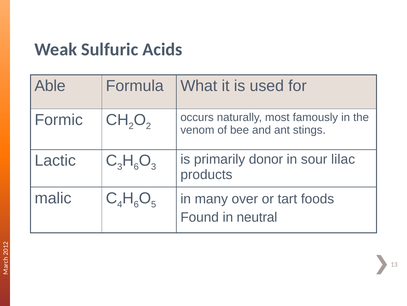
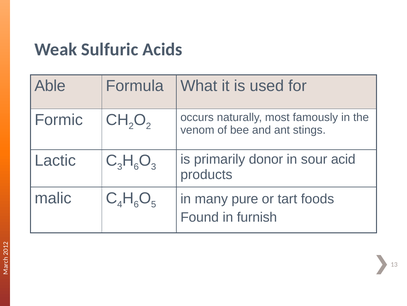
lilac: lilac -> acid
over: over -> pure
neutral: neutral -> furnish
